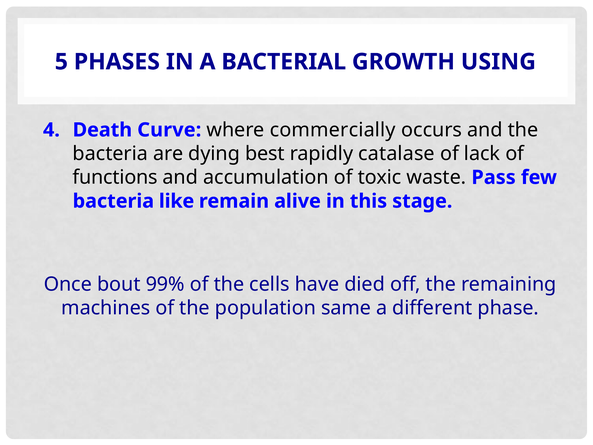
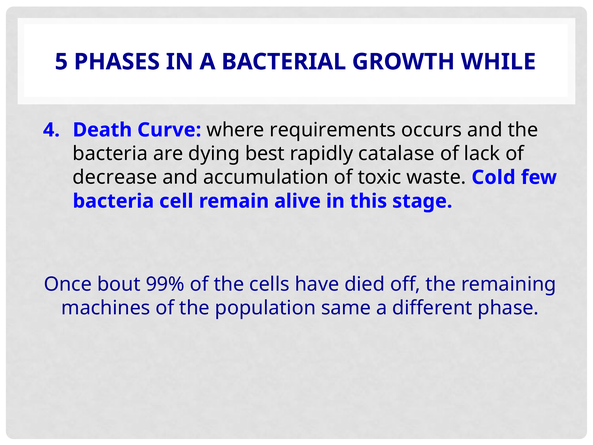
USING: USING -> WHILE
commercially: commercially -> requirements
functions: functions -> decrease
Pass: Pass -> Cold
like: like -> cell
